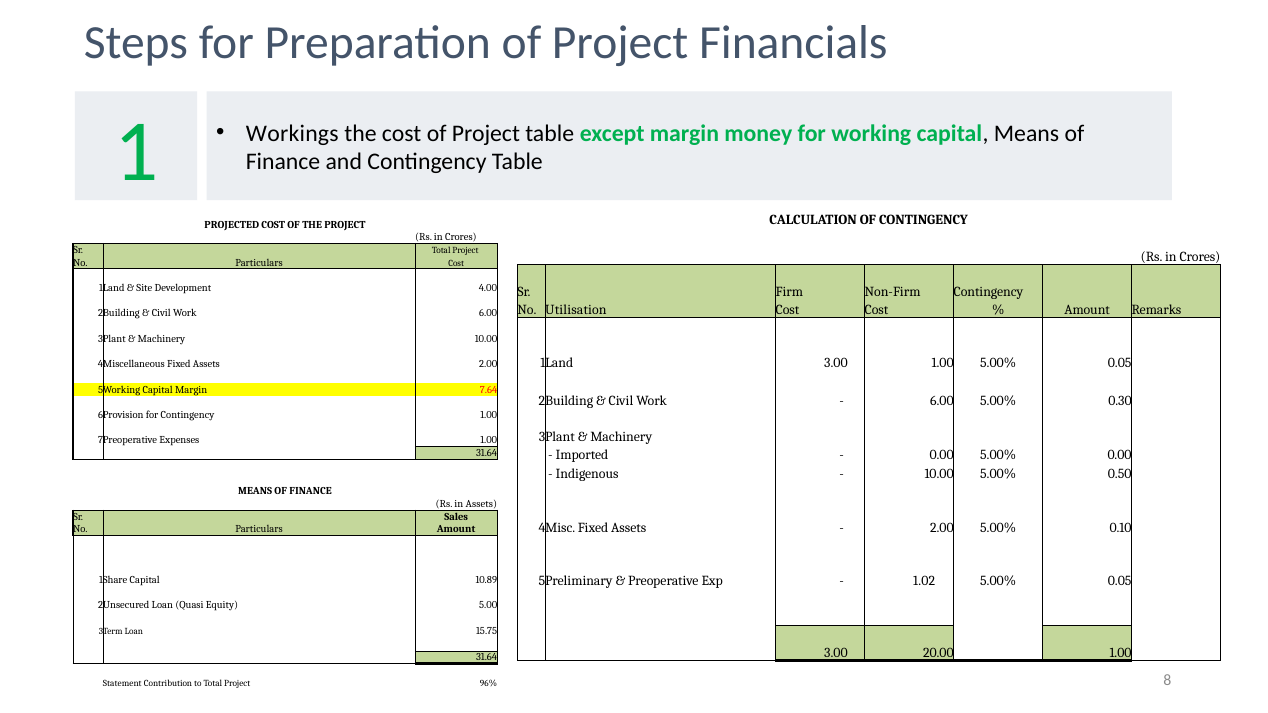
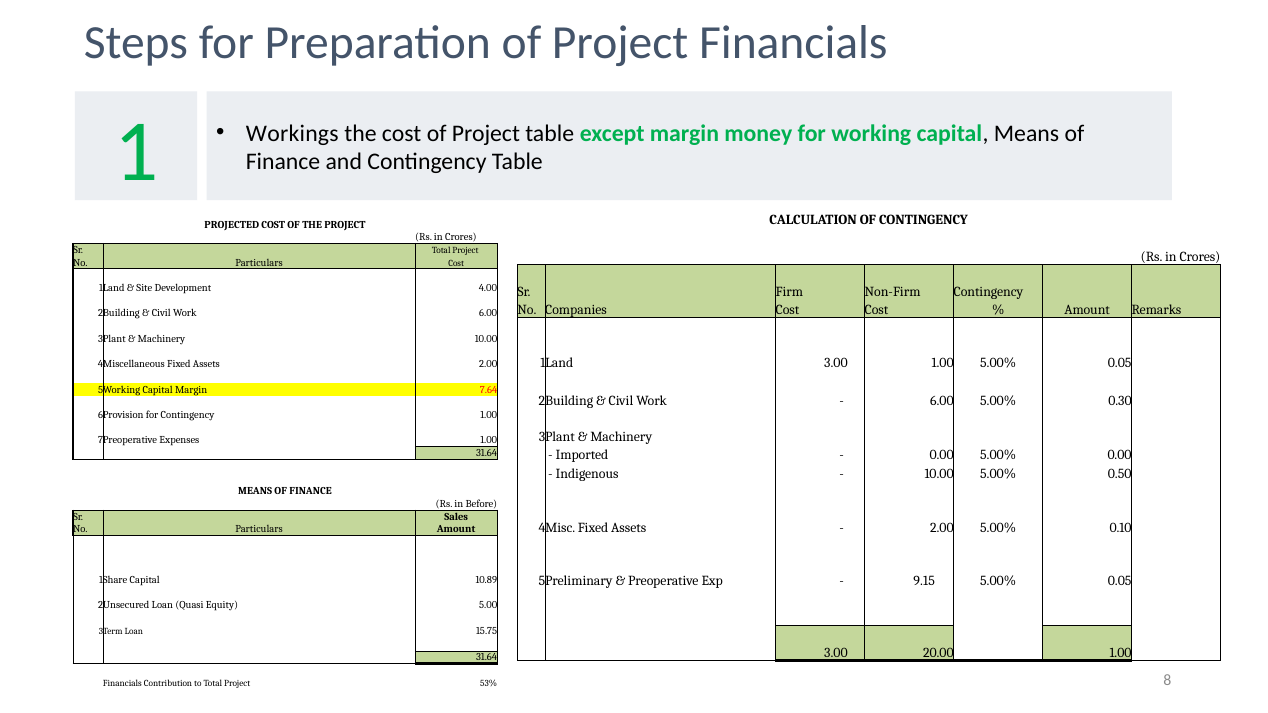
Utilisation: Utilisation -> Companies
in Assets: Assets -> Before
1.02: 1.02 -> 9.15
Statement at (122, 683): Statement -> Financials
96%: 96% -> 53%
